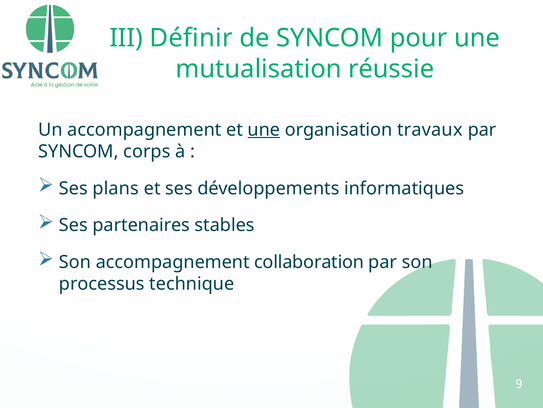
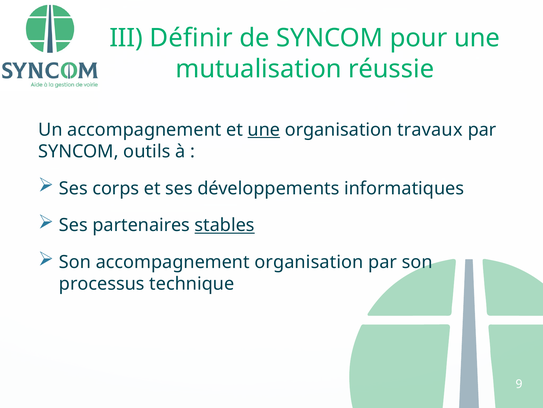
corps: corps -> outils
plans: plans -> corps
stables underline: none -> present
accompagnement collaboration: collaboration -> organisation
